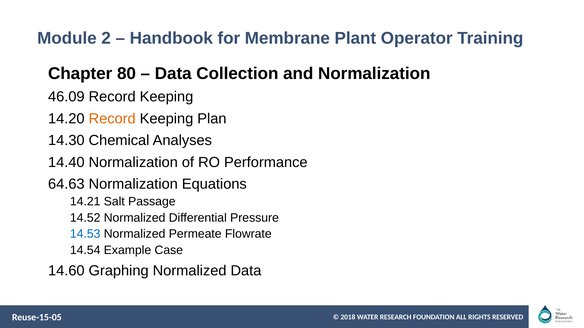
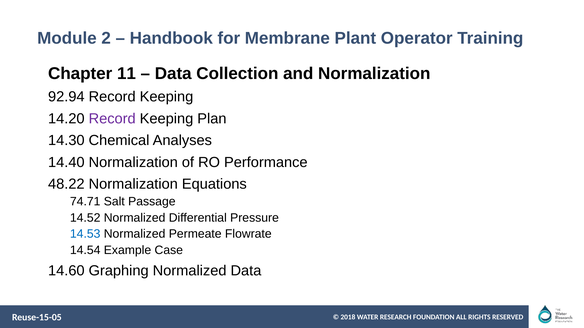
80: 80 -> 11
46.09: 46.09 -> 92.94
Record at (112, 119) colour: orange -> purple
64.63: 64.63 -> 48.22
14.21: 14.21 -> 74.71
